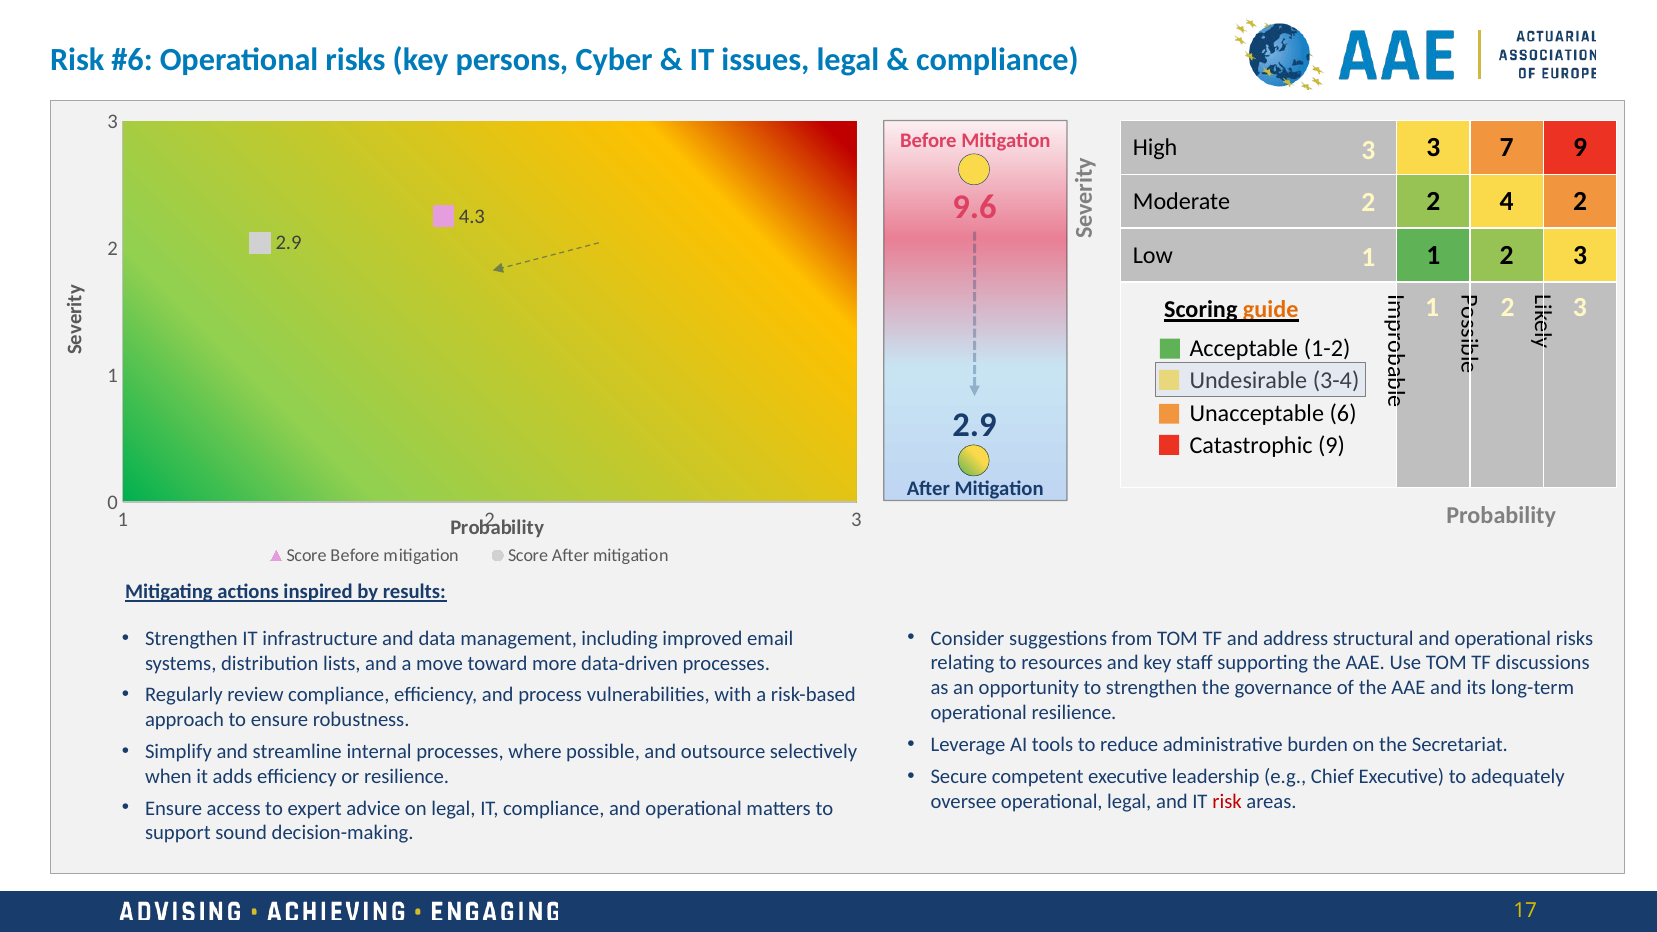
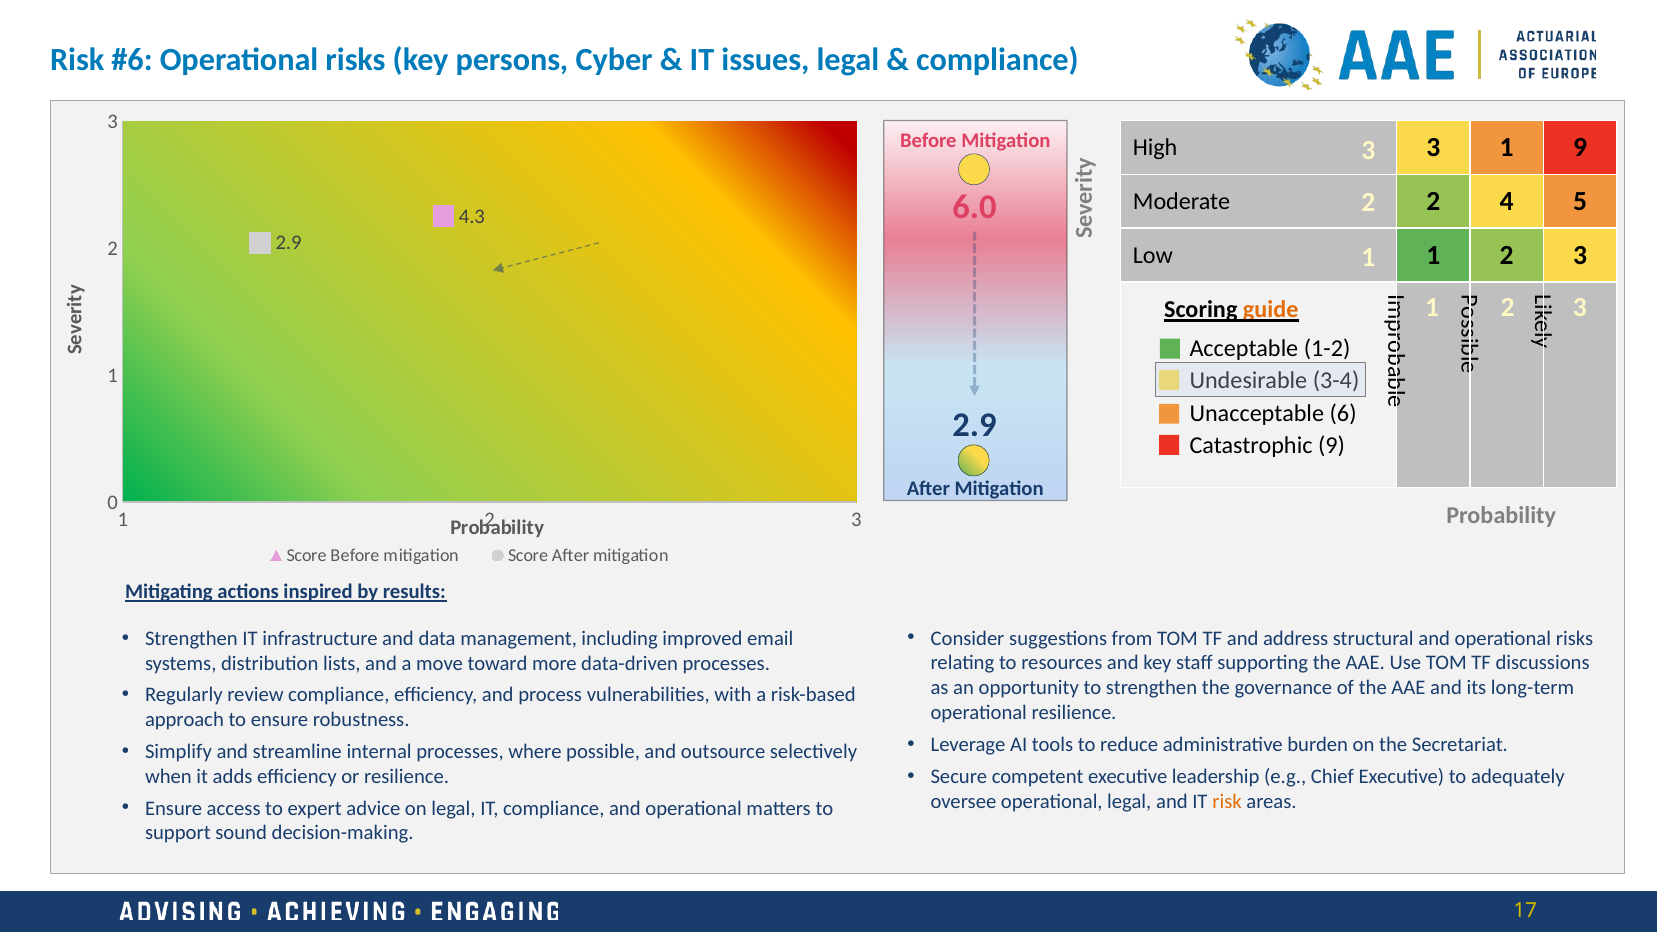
3 7: 7 -> 1
4 2: 2 -> 5
9.6: 9.6 -> 6.0
risk at (1227, 801) colour: red -> orange
